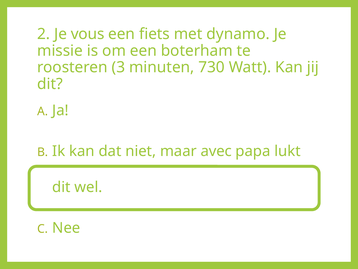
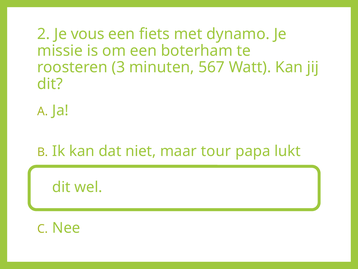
730: 730 -> 567
avec: avec -> tour
